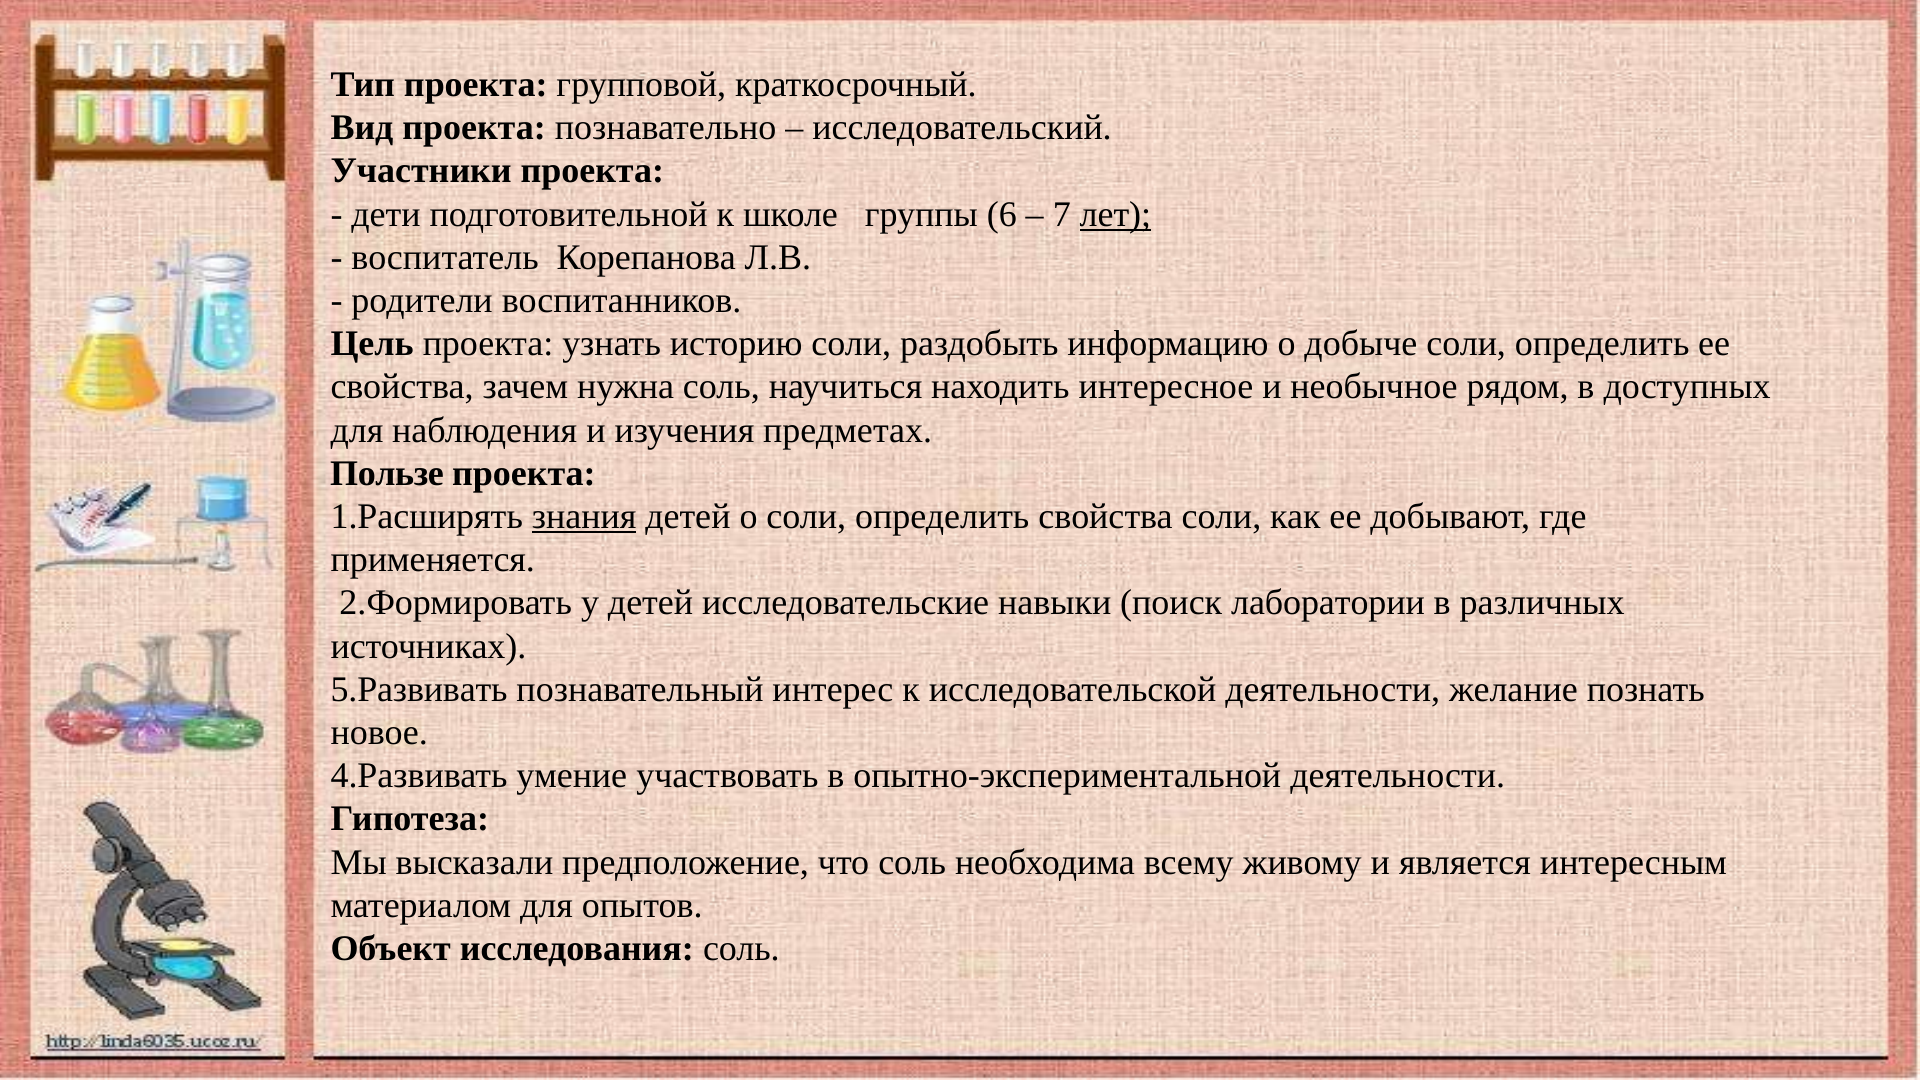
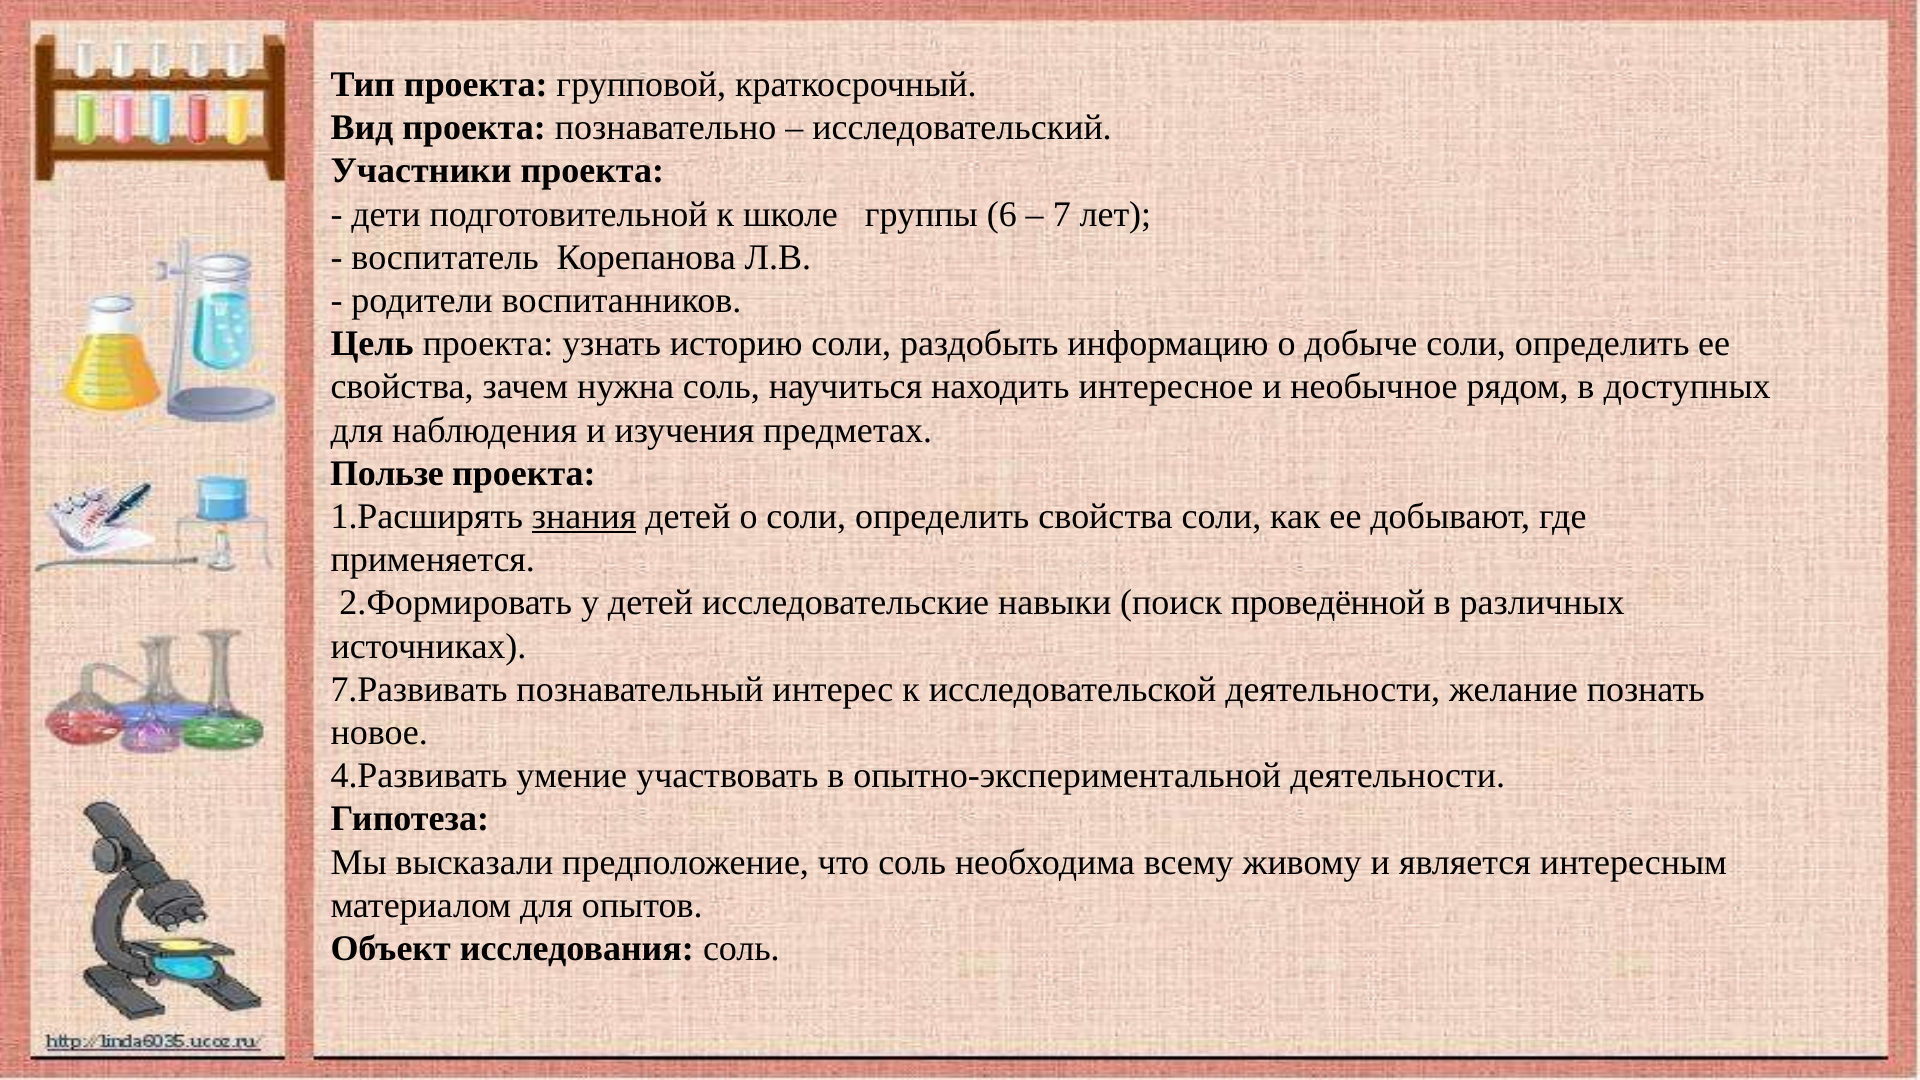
лет underline: present -> none
лаборатории: лаборатории -> проведённой
5.Развивать: 5.Развивать -> 7.Развивать
